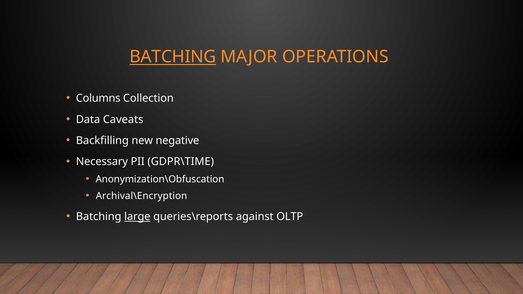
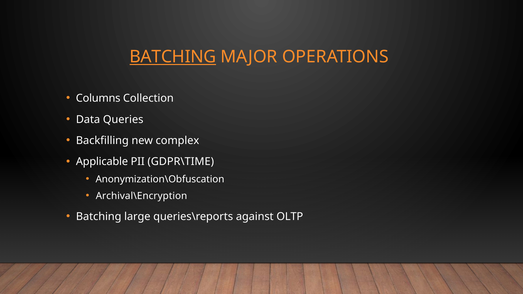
Caveats: Caveats -> Queries
negative: negative -> complex
Necessary: Necessary -> Applicable
large underline: present -> none
